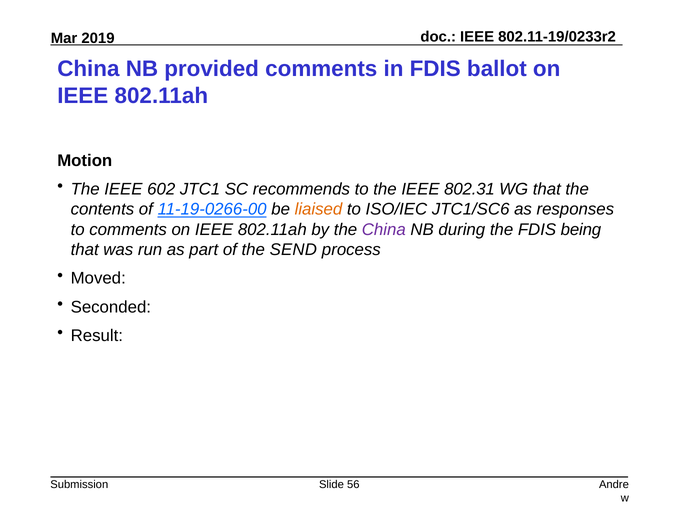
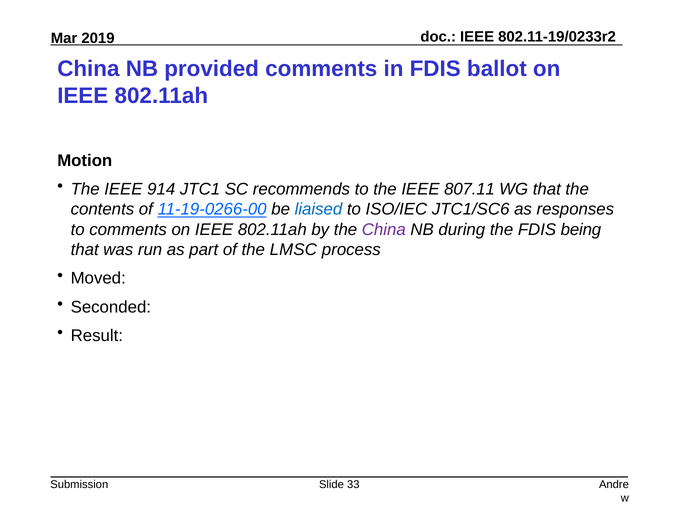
602: 602 -> 914
802.31: 802.31 -> 807.11
liaised colour: orange -> blue
SEND: SEND -> LMSC
56: 56 -> 33
